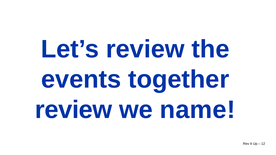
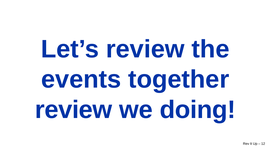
name: name -> doing
